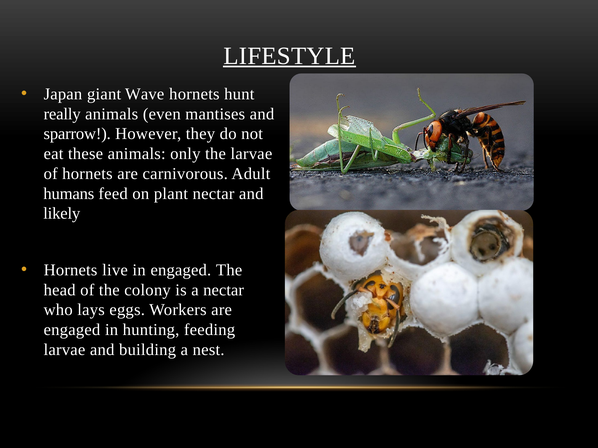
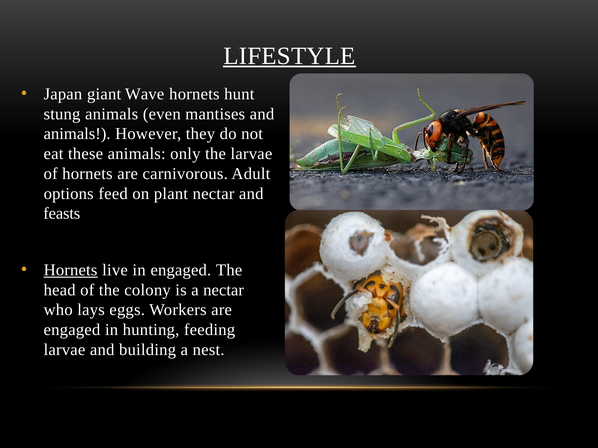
really: really -> stung
sparrow at (77, 134): sparrow -> animals
humans: humans -> options
likely: likely -> feasts
Hornets at (71, 270) underline: none -> present
